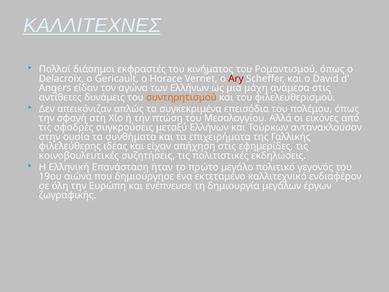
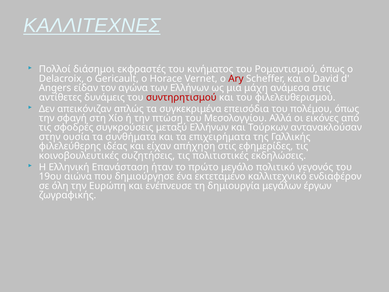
συντηρητισμού colour: orange -> red
